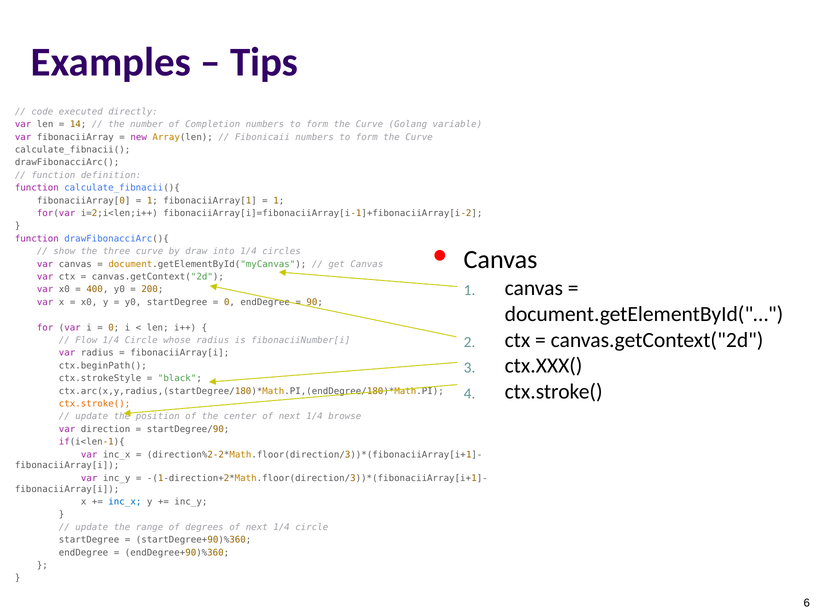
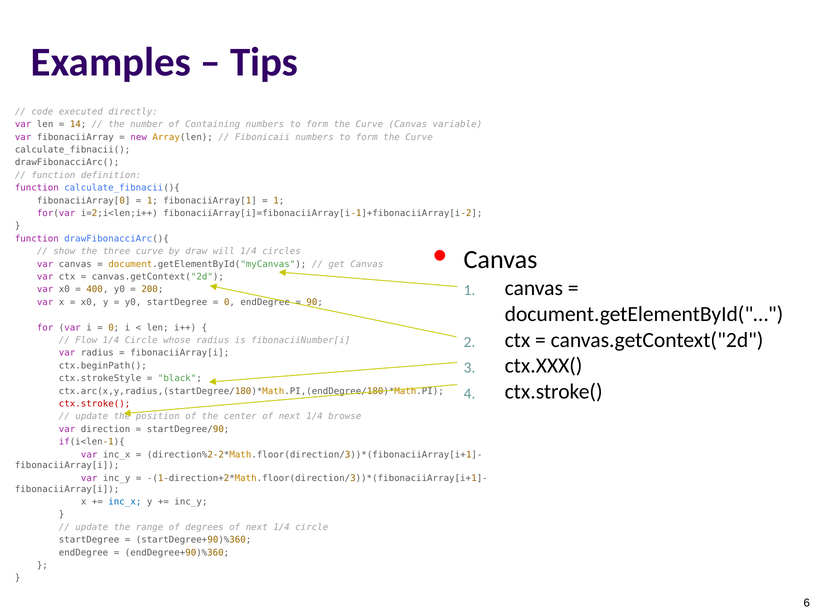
Completion: Completion -> Containing
Curve Golang: Golang -> Canvas
into: into -> will
ctx.stroke( at (95, 404) colour: orange -> red
